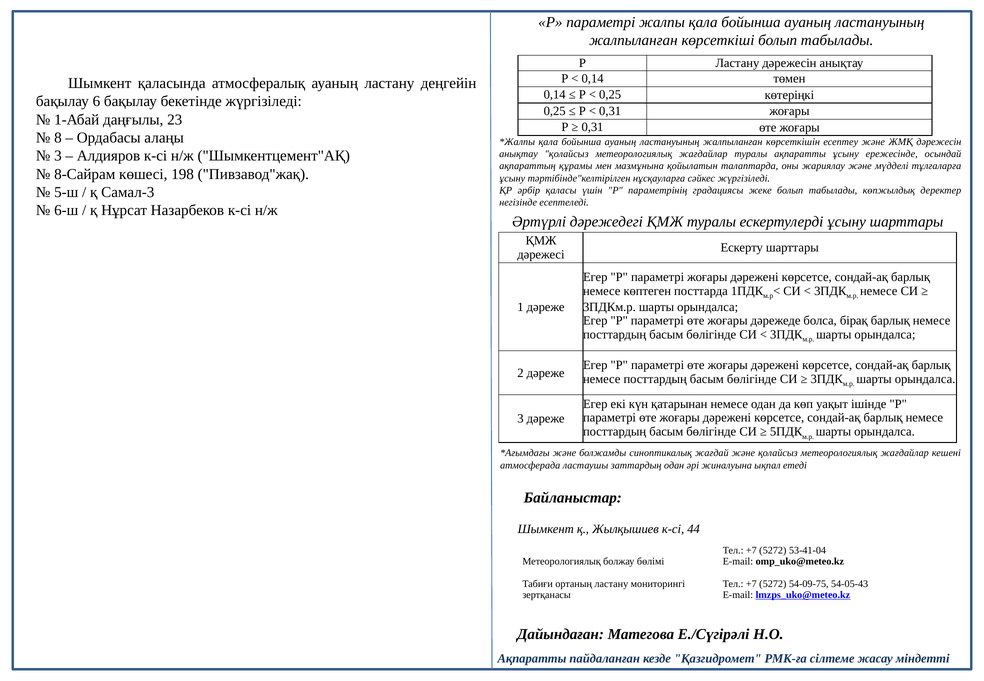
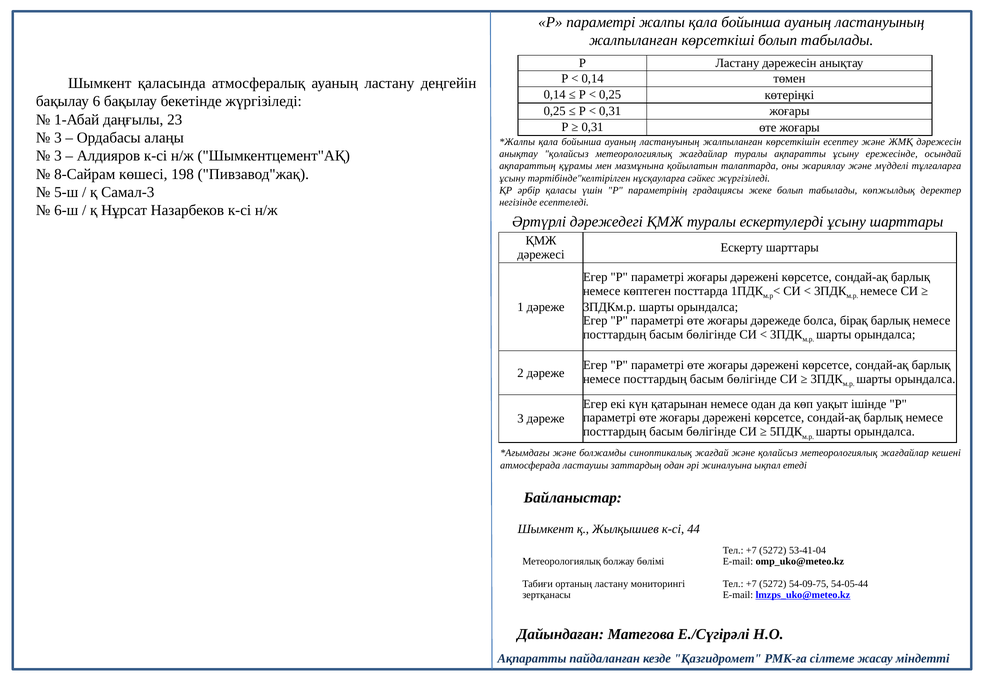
8 at (58, 138): 8 -> 3
54-05-43: 54-05-43 -> 54-05-44
